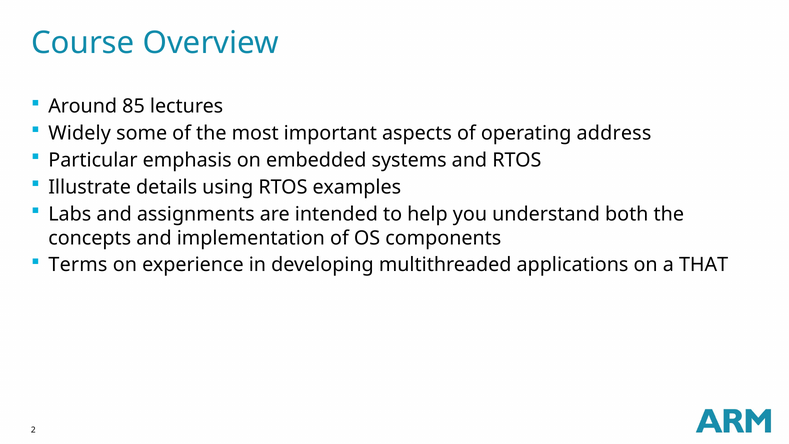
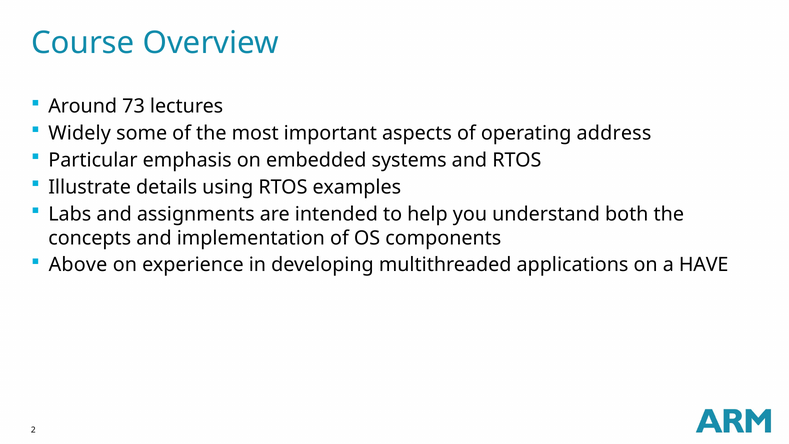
85: 85 -> 73
Terms: Terms -> Above
THAT: THAT -> HAVE
